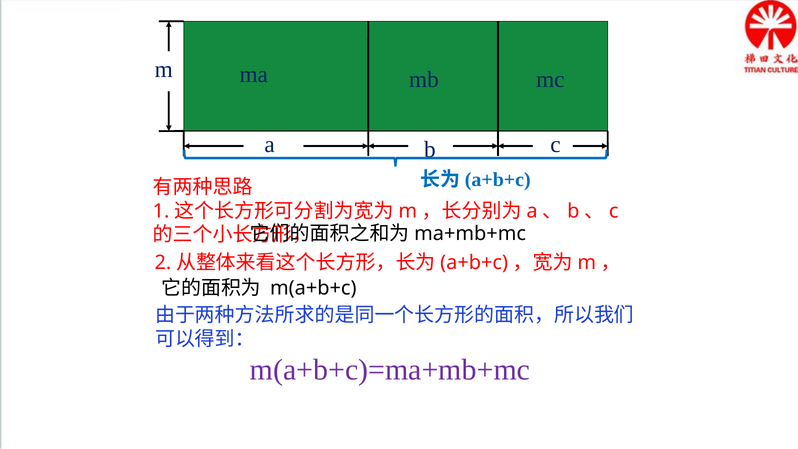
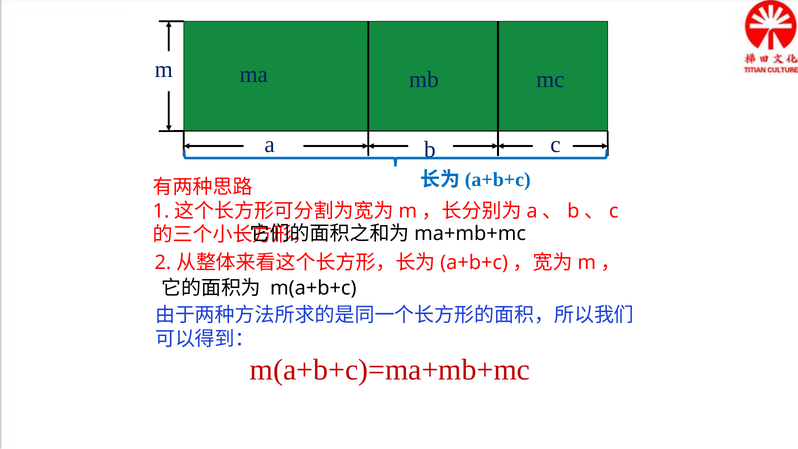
m(a+b+c)=ma+mb+mc colour: purple -> red
